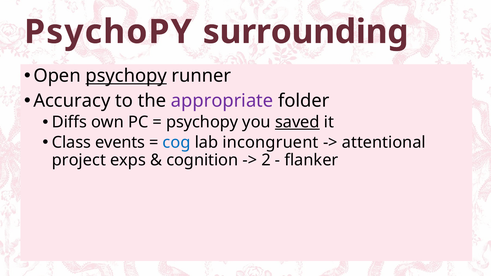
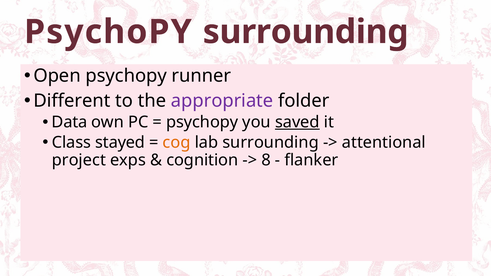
psychopy at (126, 76) underline: present -> none
Accuracy: Accuracy -> Different
Diffs: Diffs -> Data
events: events -> stayed
cog colour: blue -> orange
lab incongruent: incongruent -> surrounding
2: 2 -> 8
